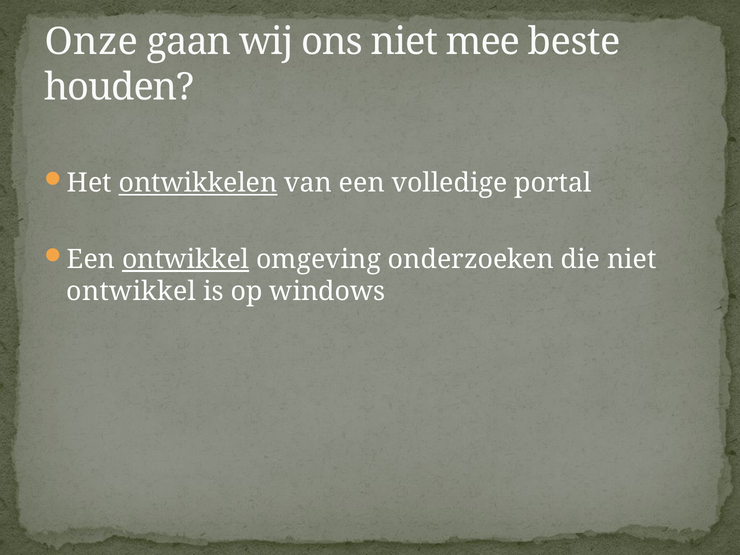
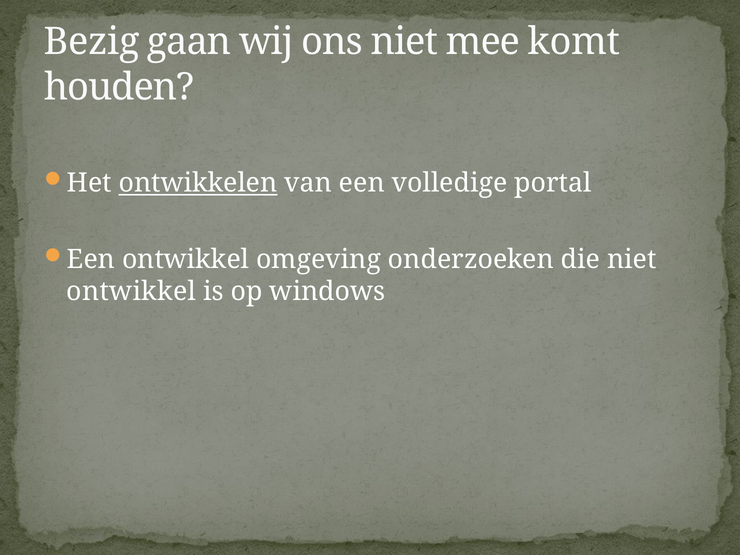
Onze: Onze -> Bezig
beste: beste -> komt
ontwikkel at (186, 260) underline: present -> none
